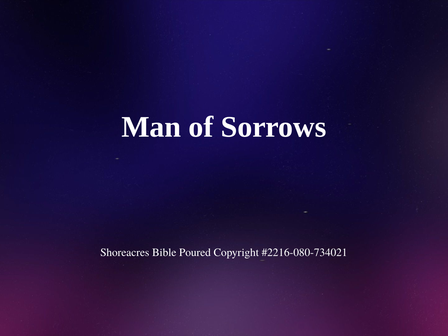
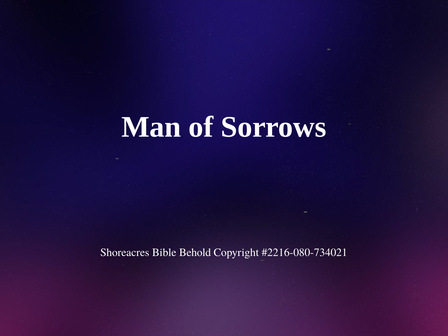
Poured: Poured -> Behold
